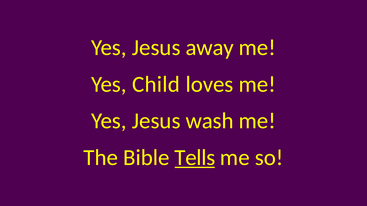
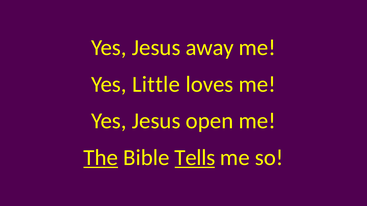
Child: Child -> Little
wash: wash -> open
The underline: none -> present
